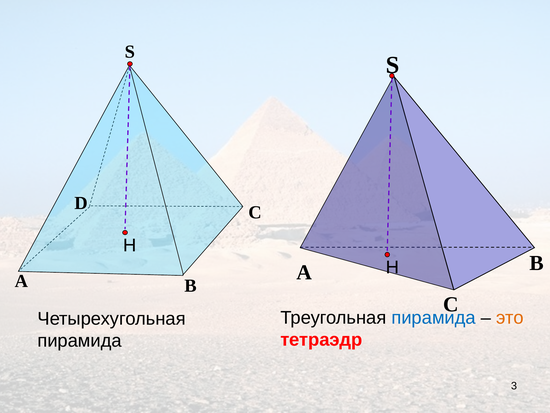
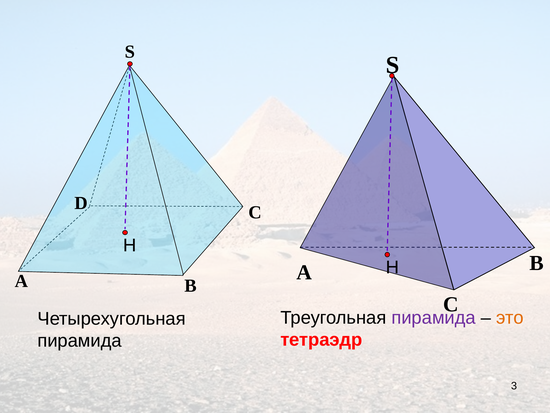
пирамида at (434, 317) colour: blue -> purple
